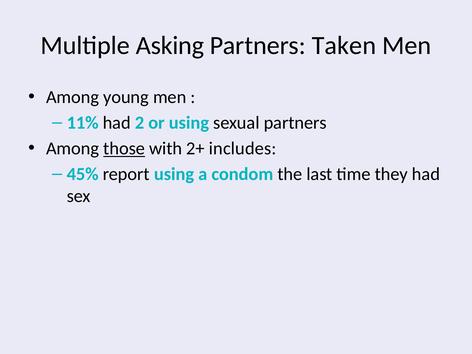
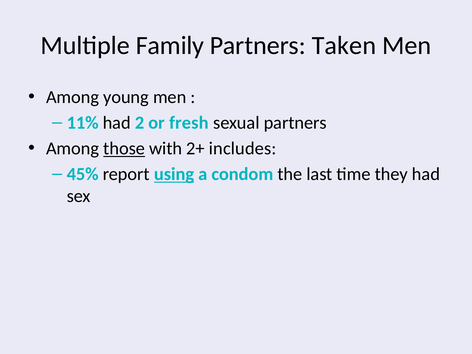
Asking: Asking -> Family
or using: using -> fresh
using at (174, 174) underline: none -> present
